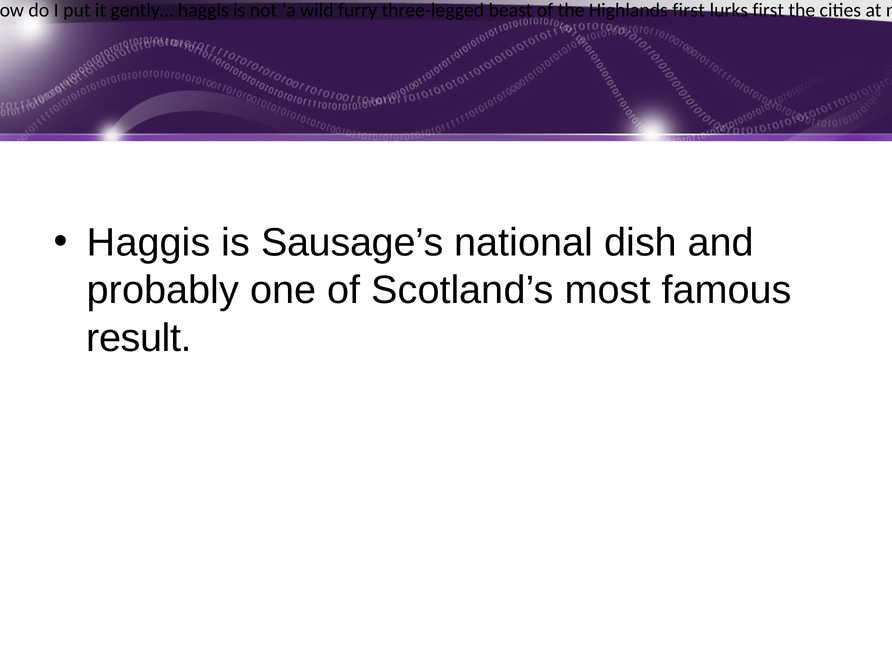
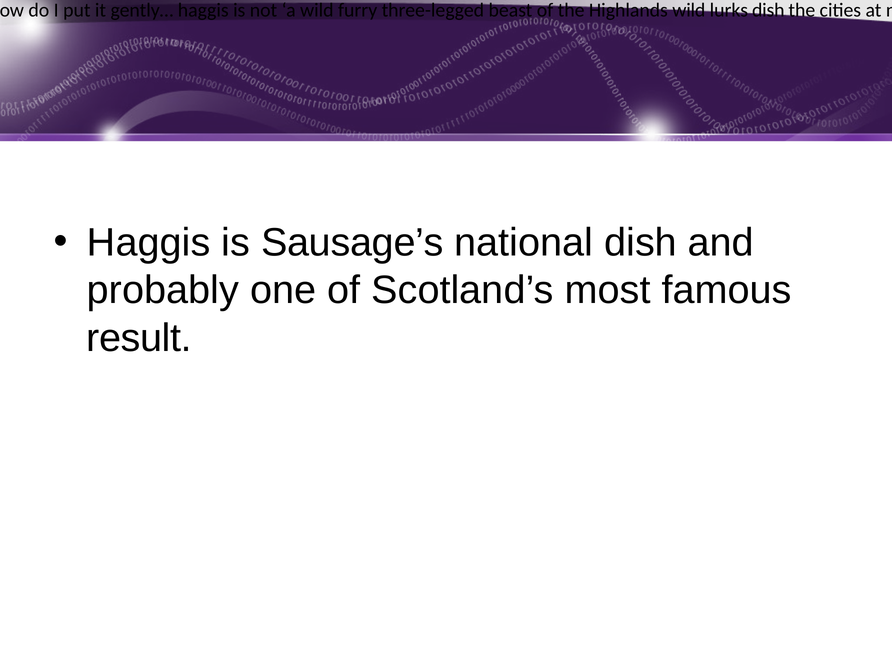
Highlands first: first -> wild
lurks first: first -> dish
